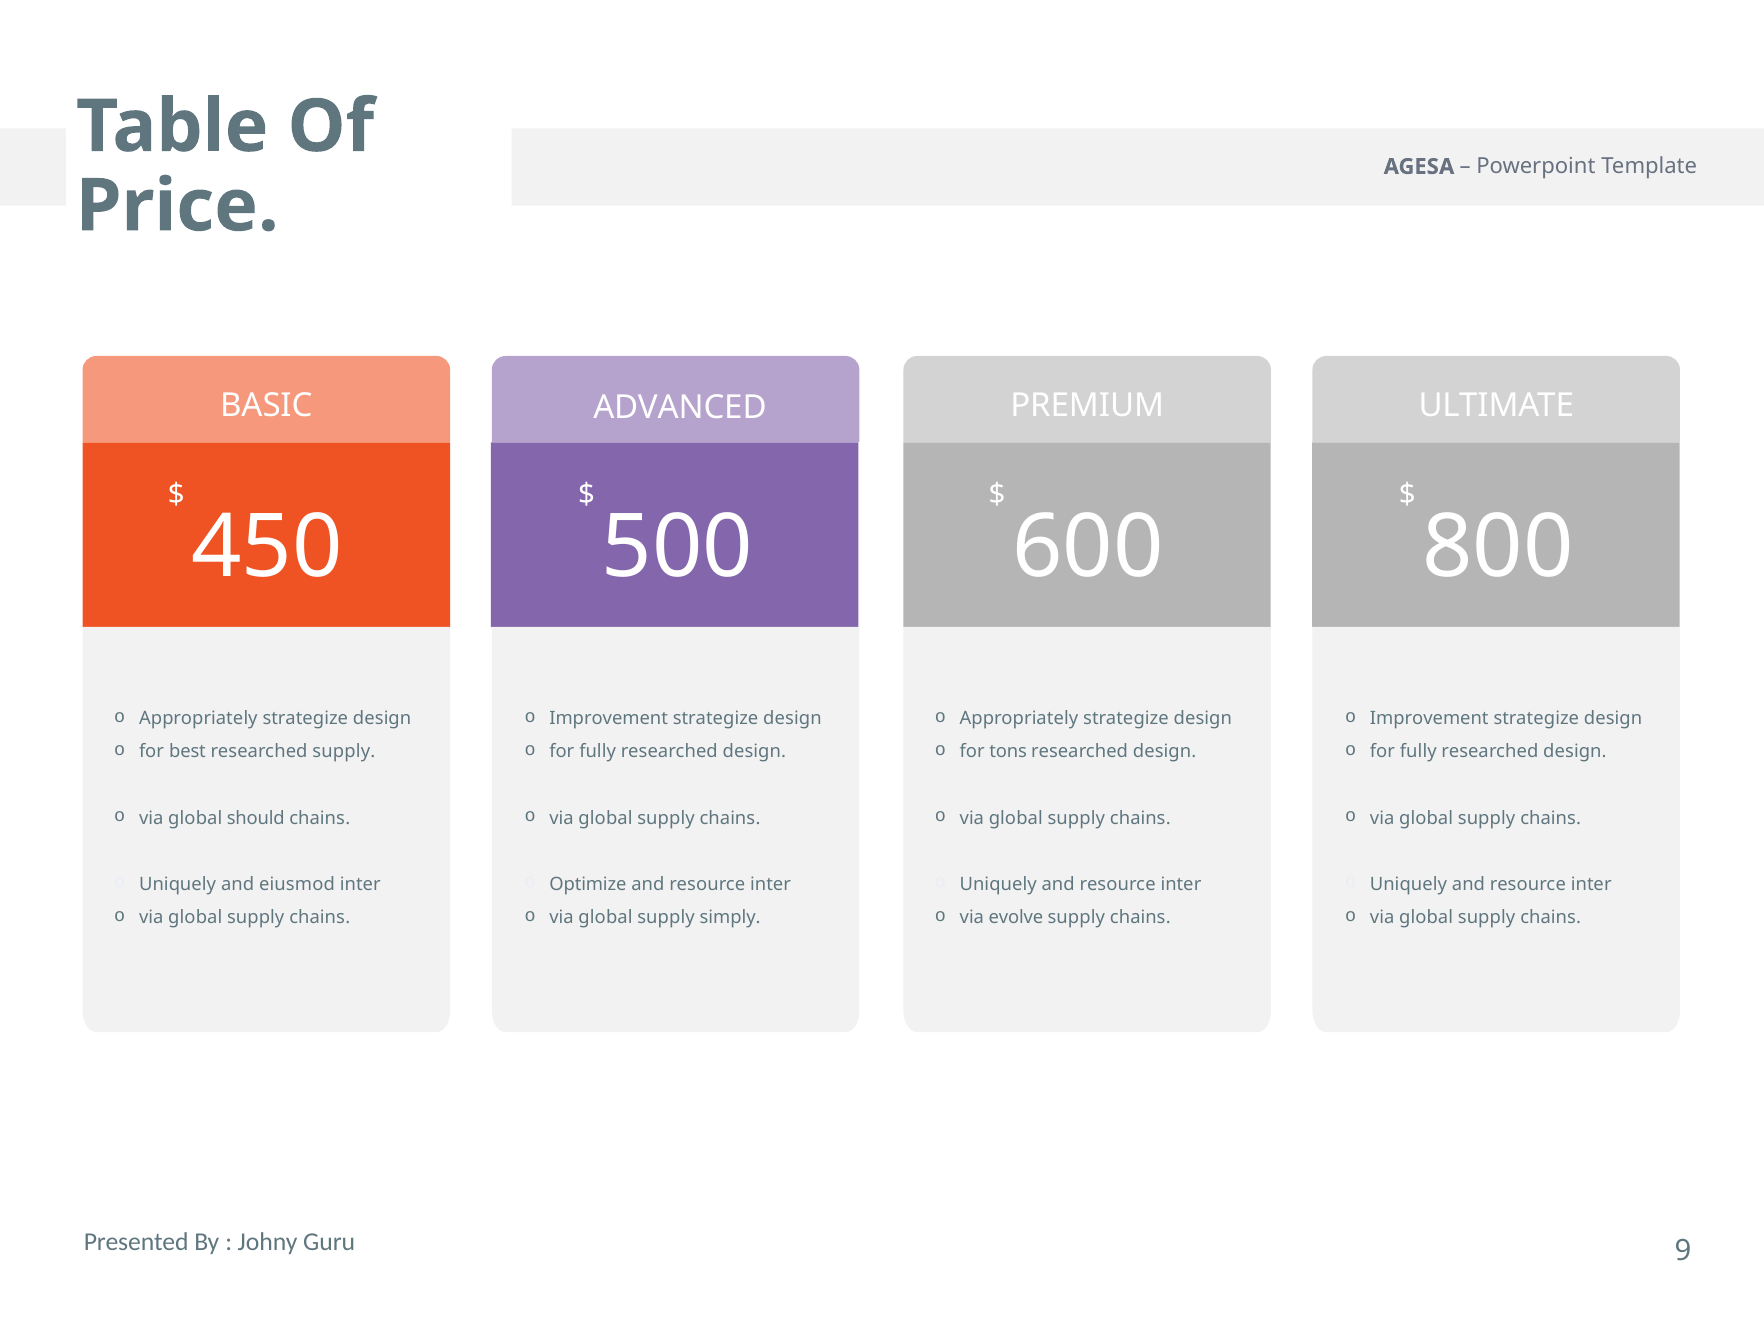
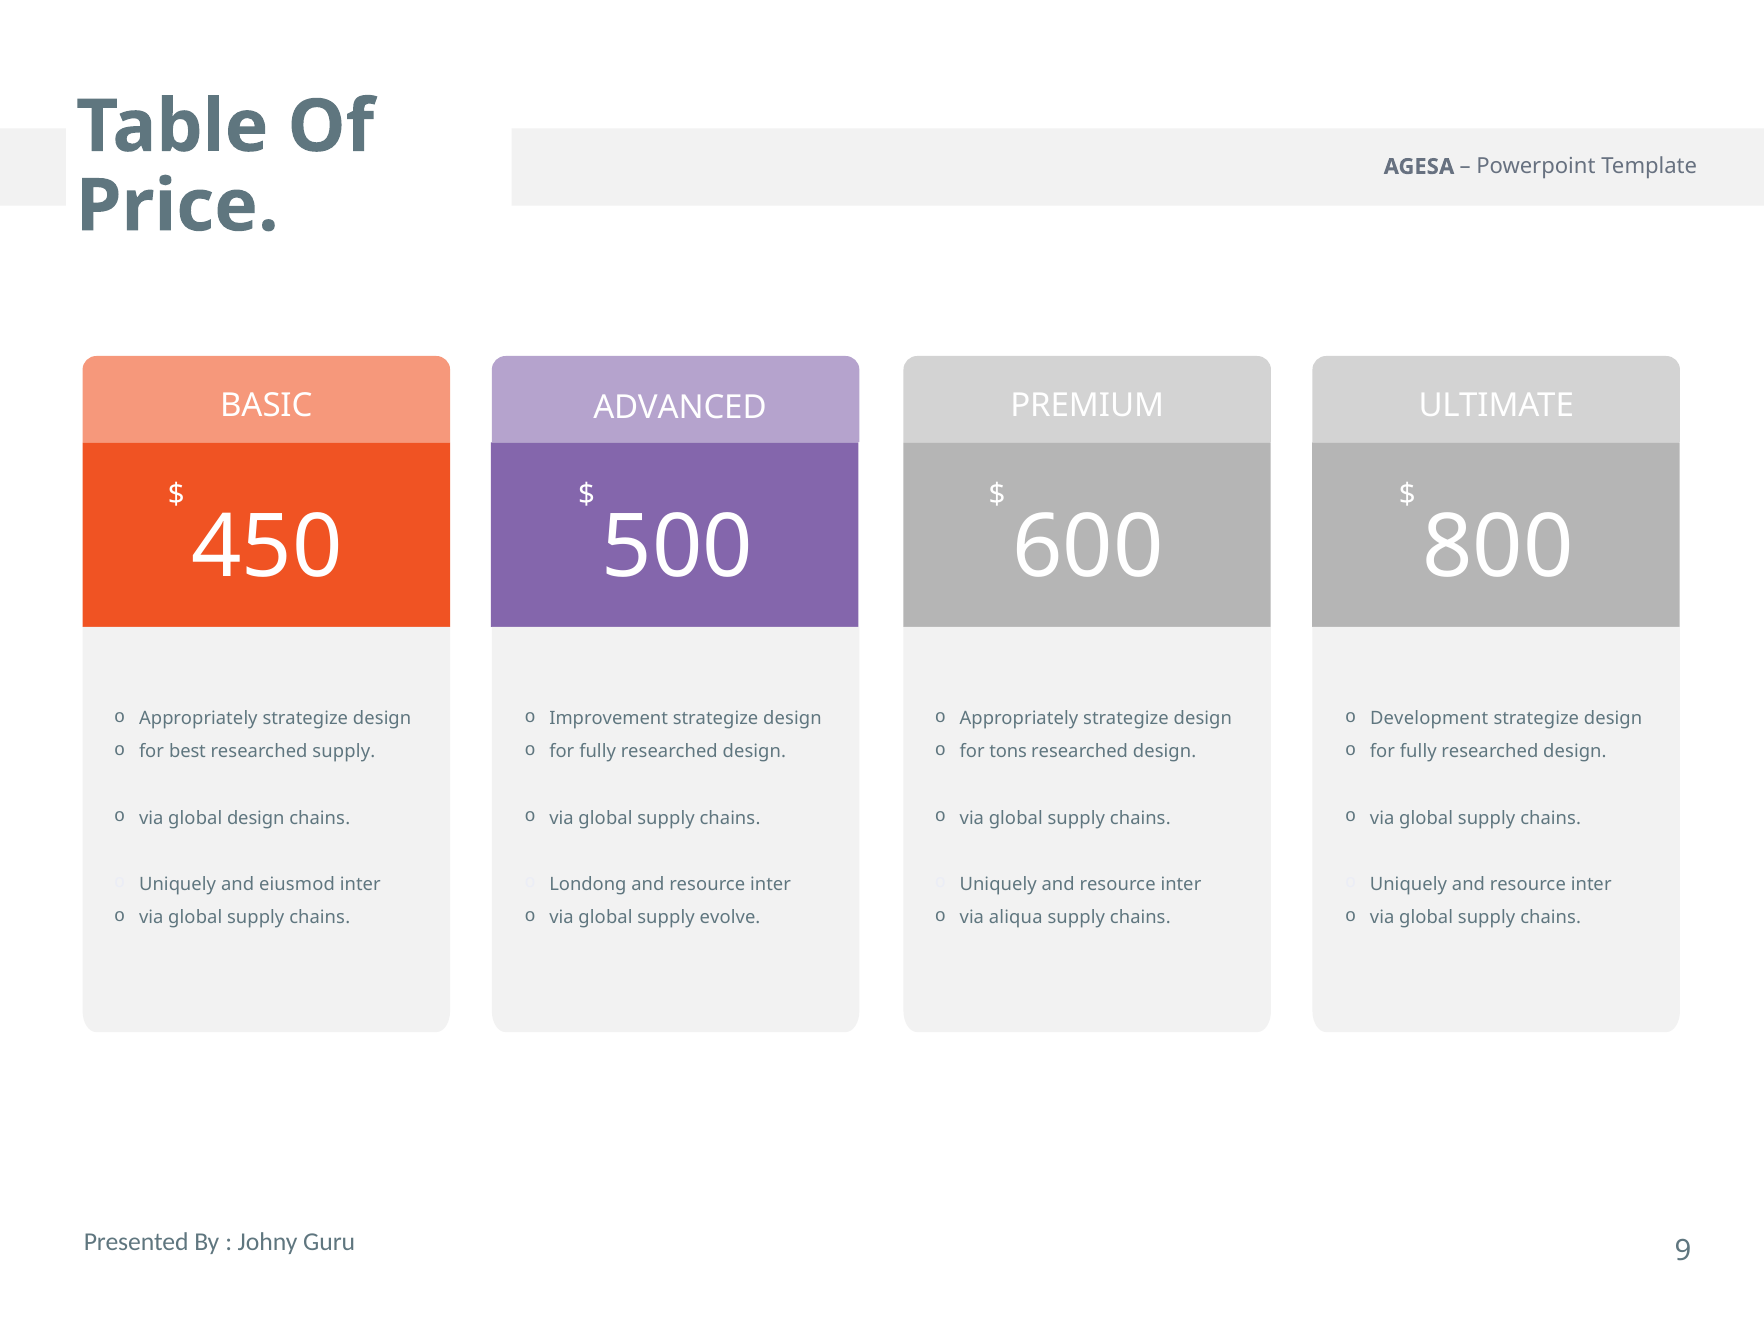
Improvement at (1429, 719): Improvement -> Development
global should: should -> design
Optimize: Optimize -> Londong
simply: simply -> evolve
evolve: evolve -> aliqua
